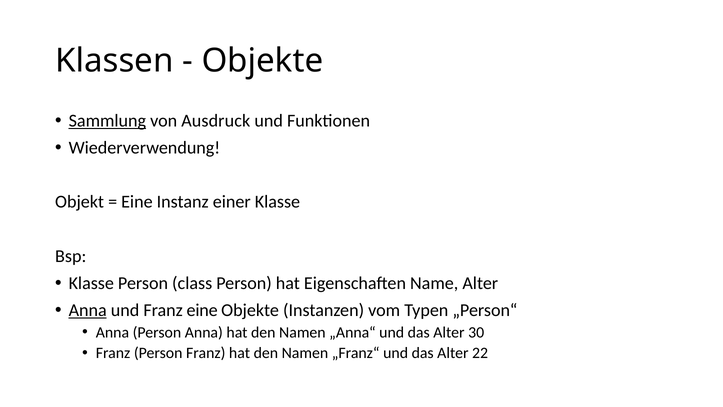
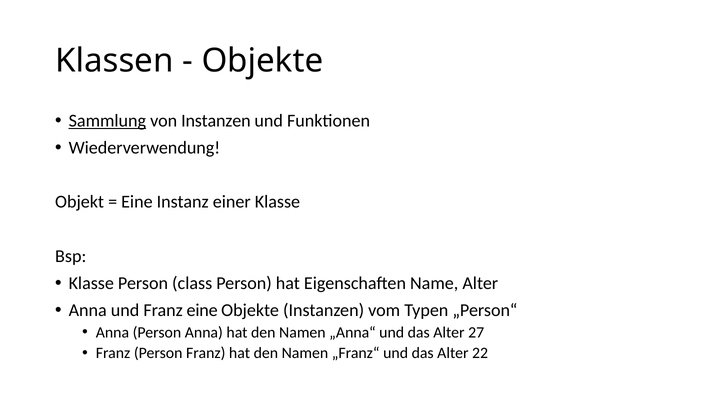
von Ausdruck: Ausdruck -> Instanzen
Anna at (88, 310) underline: present -> none
30: 30 -> 27
